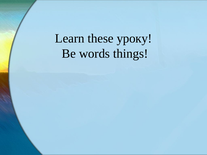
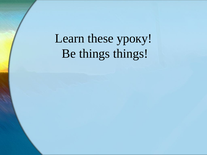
Be words: words -> things
